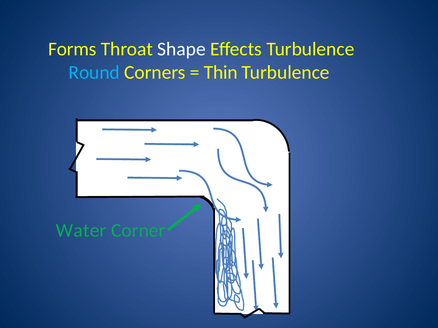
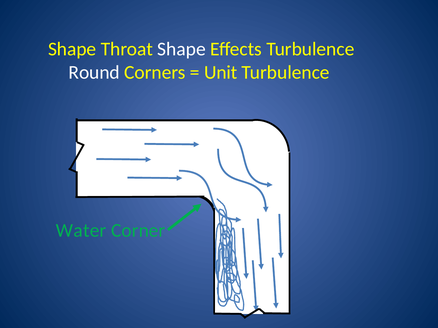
Forms at (72, 49): Forms -> Shape
Round colour: light blue -> white
Thin: Thin -> Unit
